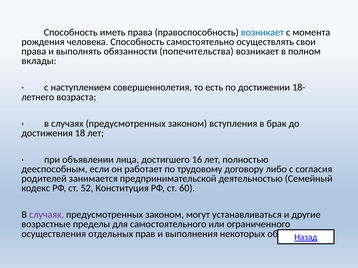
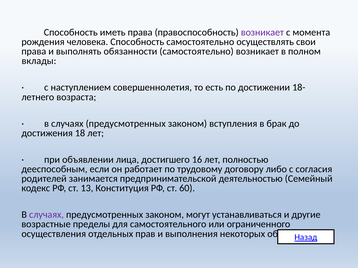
возникает at (262, 32) colour: blue -> purple
обязанности попечительства: попечительства -> самостоятельно
52: 52 -> 13
